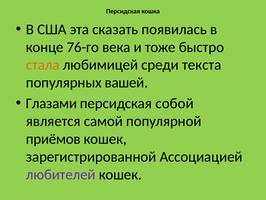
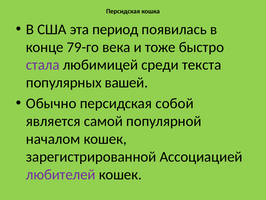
сказать: сказать -> период
76-го: 76-го -> 79-го
стала colour: orange -> purple
Глазами: Глазами -> Обычно
приёмов: приёмов -> началом
